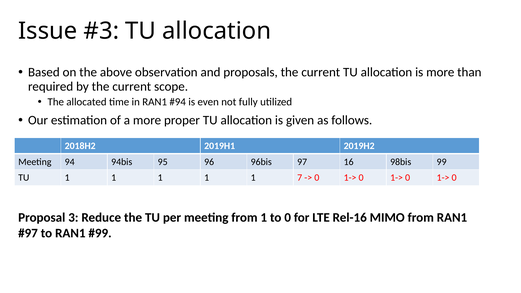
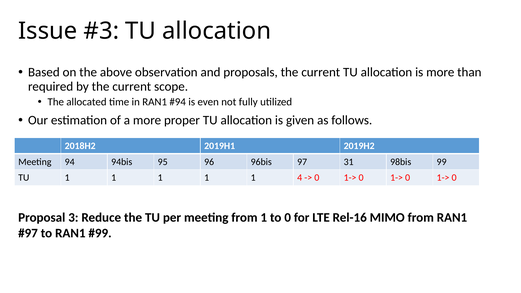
16: 16 -> 31
7: 7 -> 4
